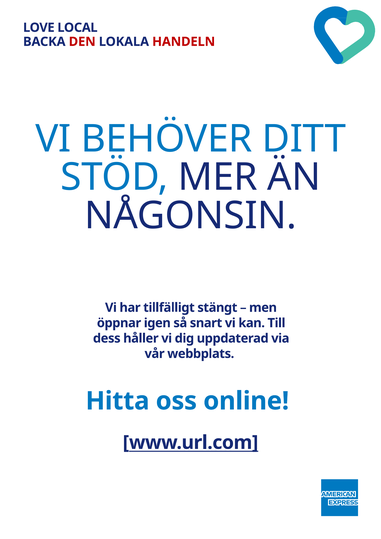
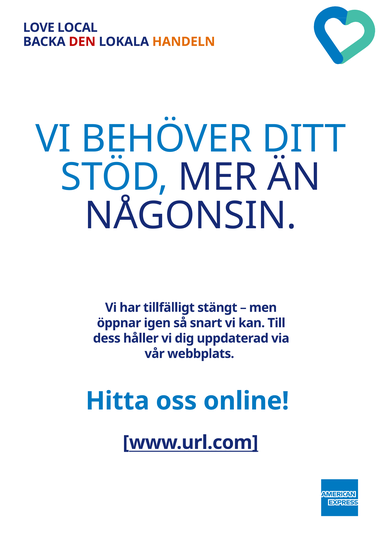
HANDELN colour: red -> orange
